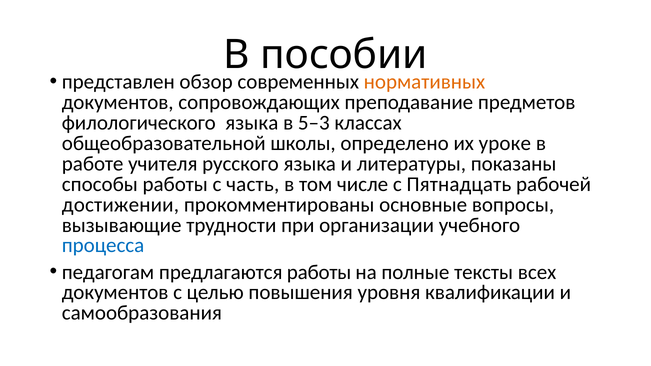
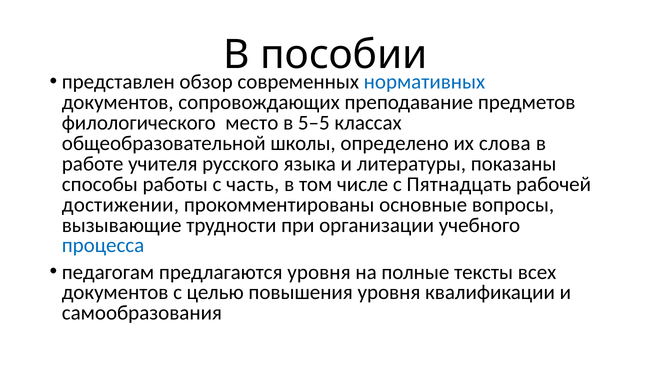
нормативных colour: orange -> blue
филологического языка: языка -> место
5–3: 5–3 -> 5–5
уроке: уроке -> слова
предлагаются работы: работы -> уровня
